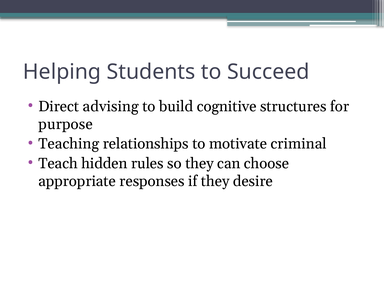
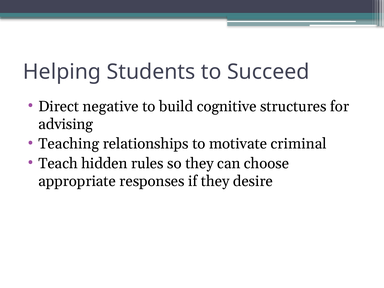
advising: advising -> negative
purpose: purpose -> advising
